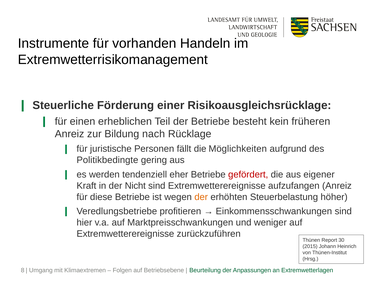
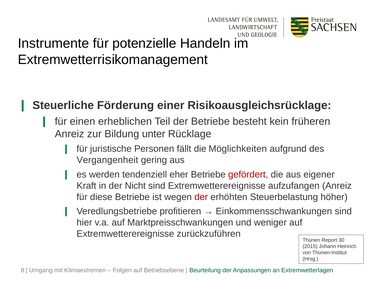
vorhanden: vorhanden -> potenzielle
nach: nach -> unter
Politikbedingte: Politikbedingte -> Vergangenheit
der at (201, 197) colour: orange -> red
